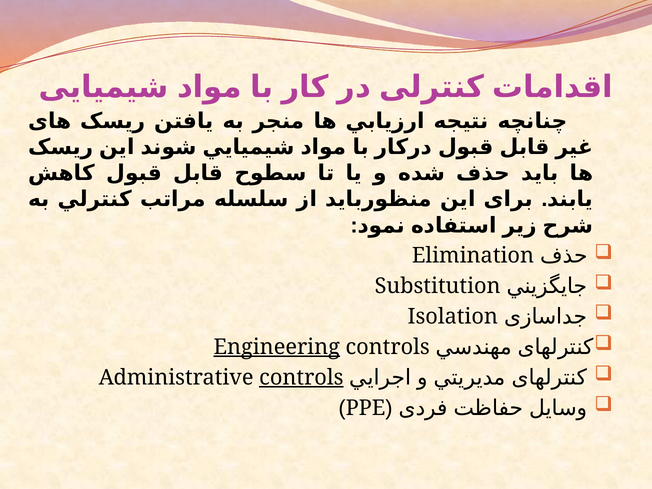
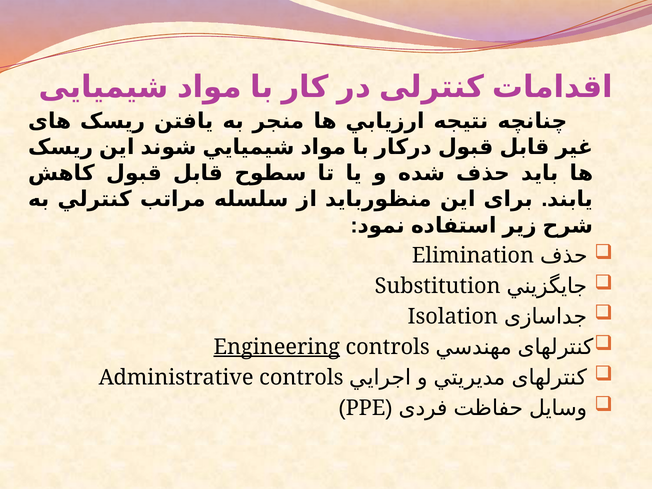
controls at (301, 377) underline: present -> none
